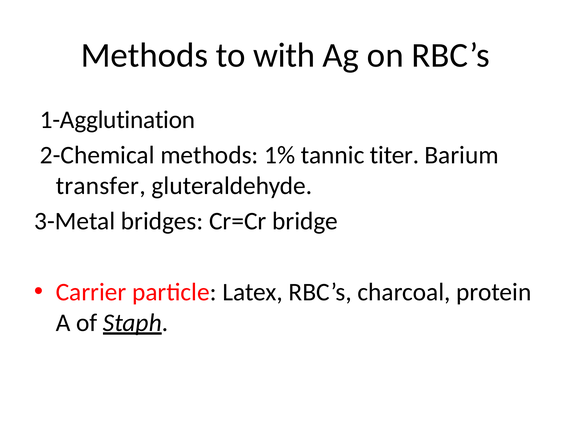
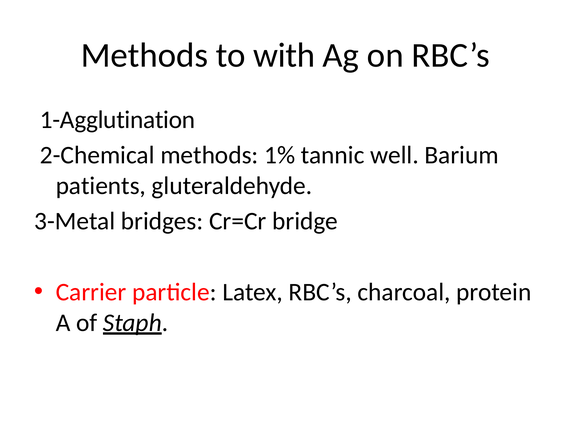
titer: titer -> well
transfer: transfer -> patients
